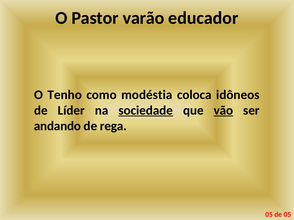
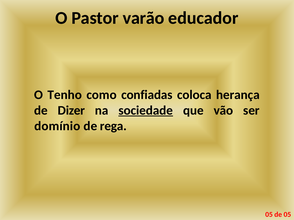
modéstia: modéstia -> confiadas
idôneos: idôneos -> herança
Líder: Líder -> Dizer
vão underline: present -> none
andando: andando -> domínio
